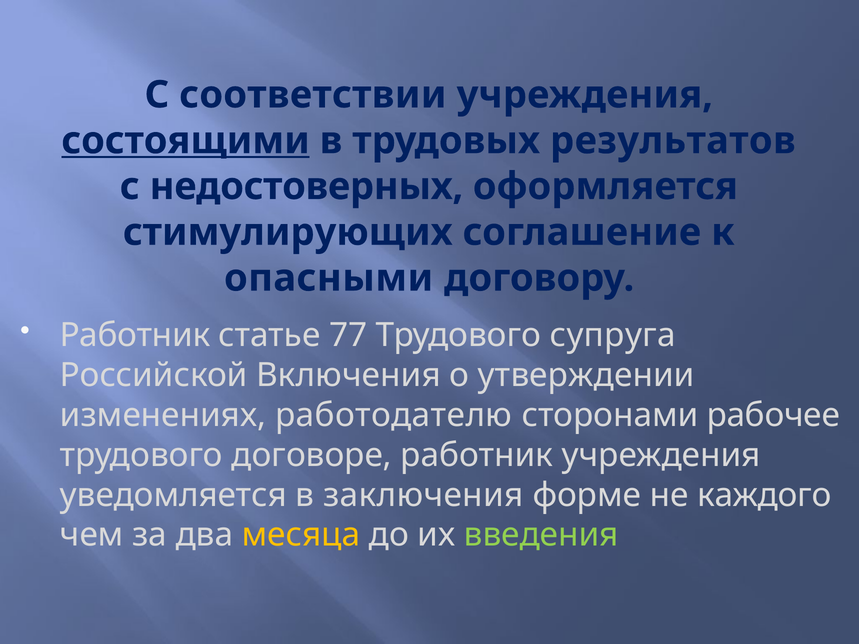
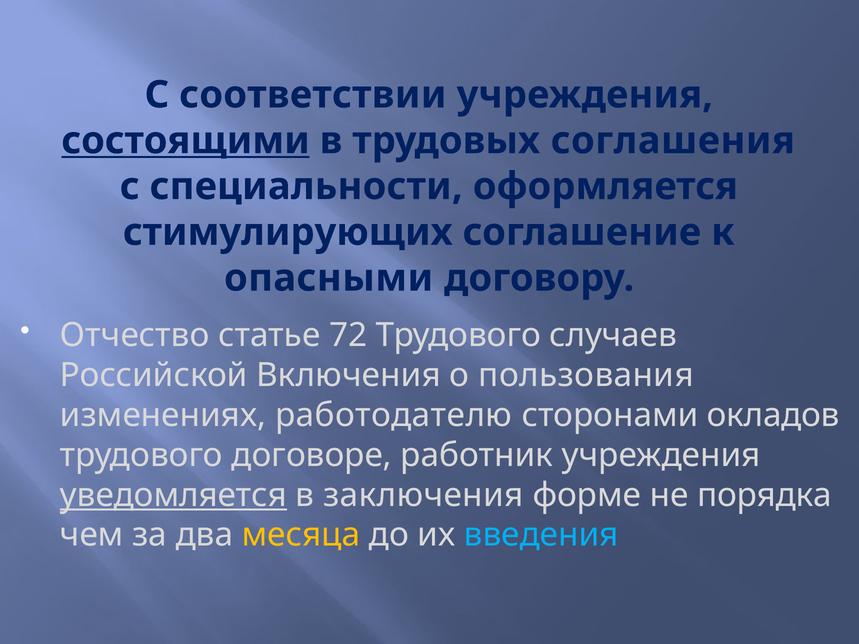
результатов: результатов -> соглашения
недостоверных: недостоверных -> специальности
Работник at (135, 335): Работник -> Отчество
77: 77 -> 72
супруга: супруга -> случаев
утверждении: утверждении -> пользования
рабочее: рабочее -> окладов
уведомляется underline: none -> present
каждого: каждого -> порядка
введения colour: light green -> light blue
